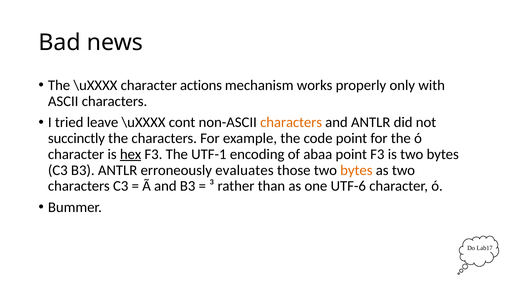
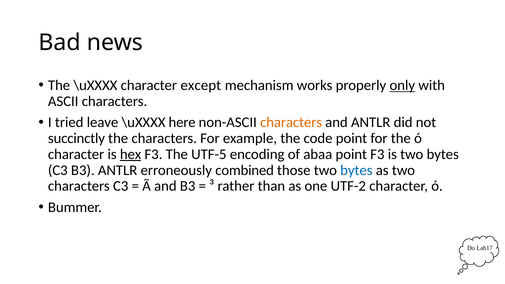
actions: actions -> except
only underline: none -> present
cont: cont -> here
UTF-1: UTF-1 -> UTF-5
evaluates: evaluates -> combined
bytes at (356, 170) colour: orange -> blue
UTF-6: UTF-6 -> UTF-2
